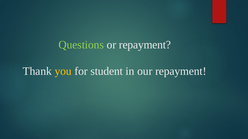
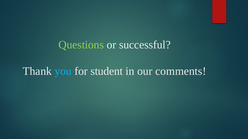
or repayment: repayment -> successful
you colour: yellow -> light blue
our repayment: repayment -> comments
